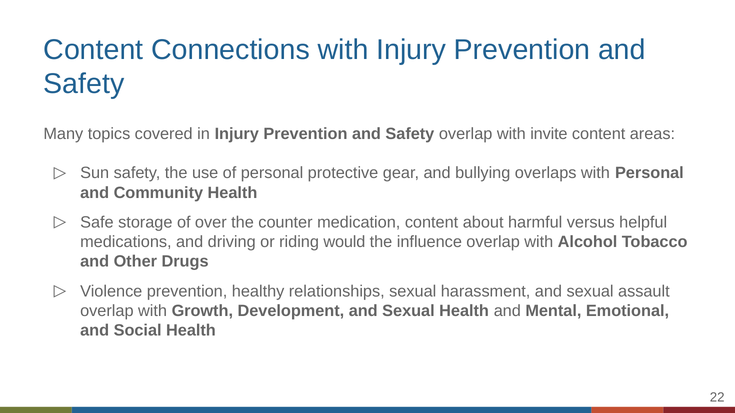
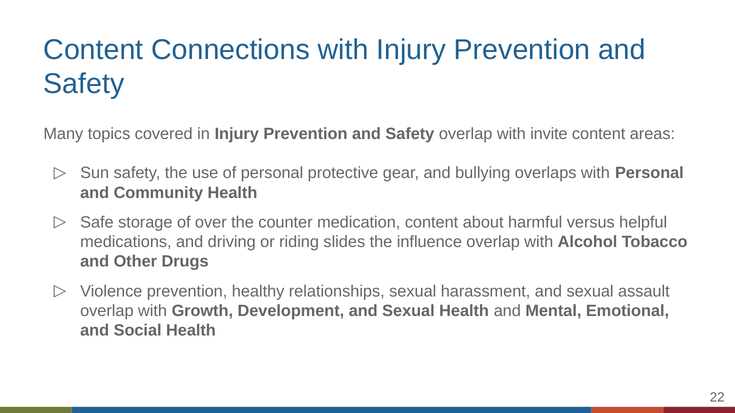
would: would -> slides
